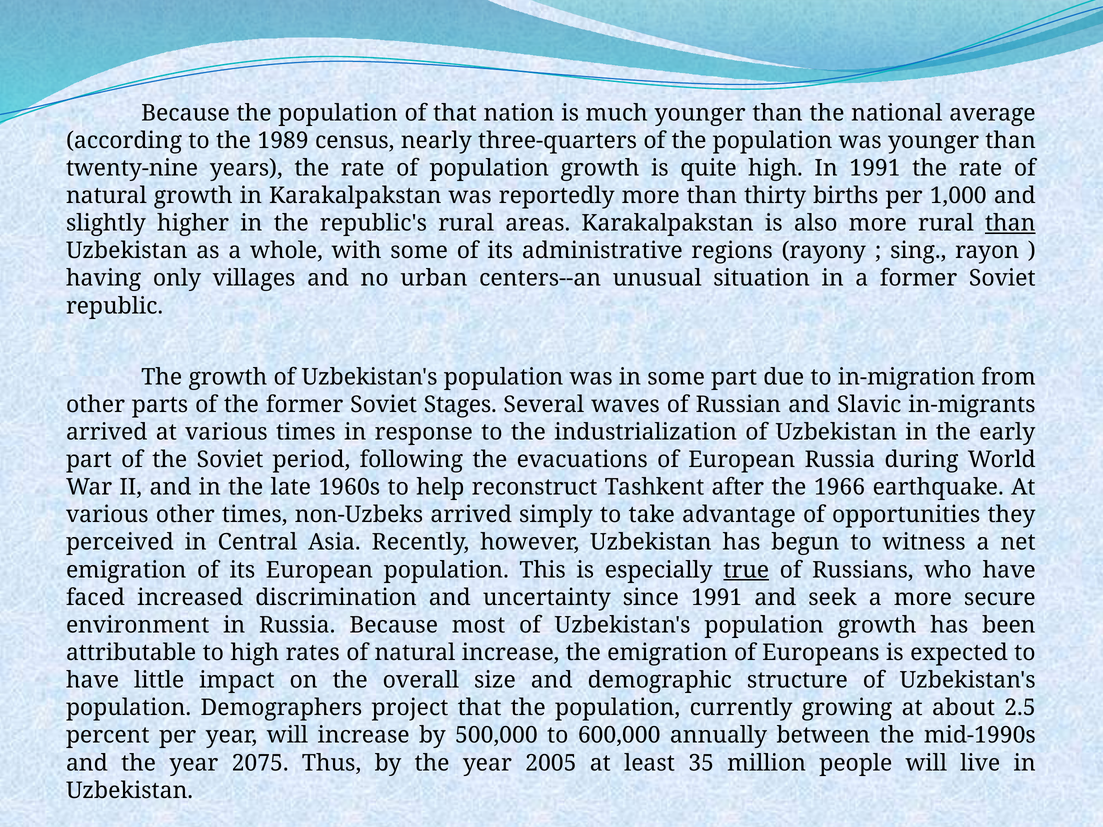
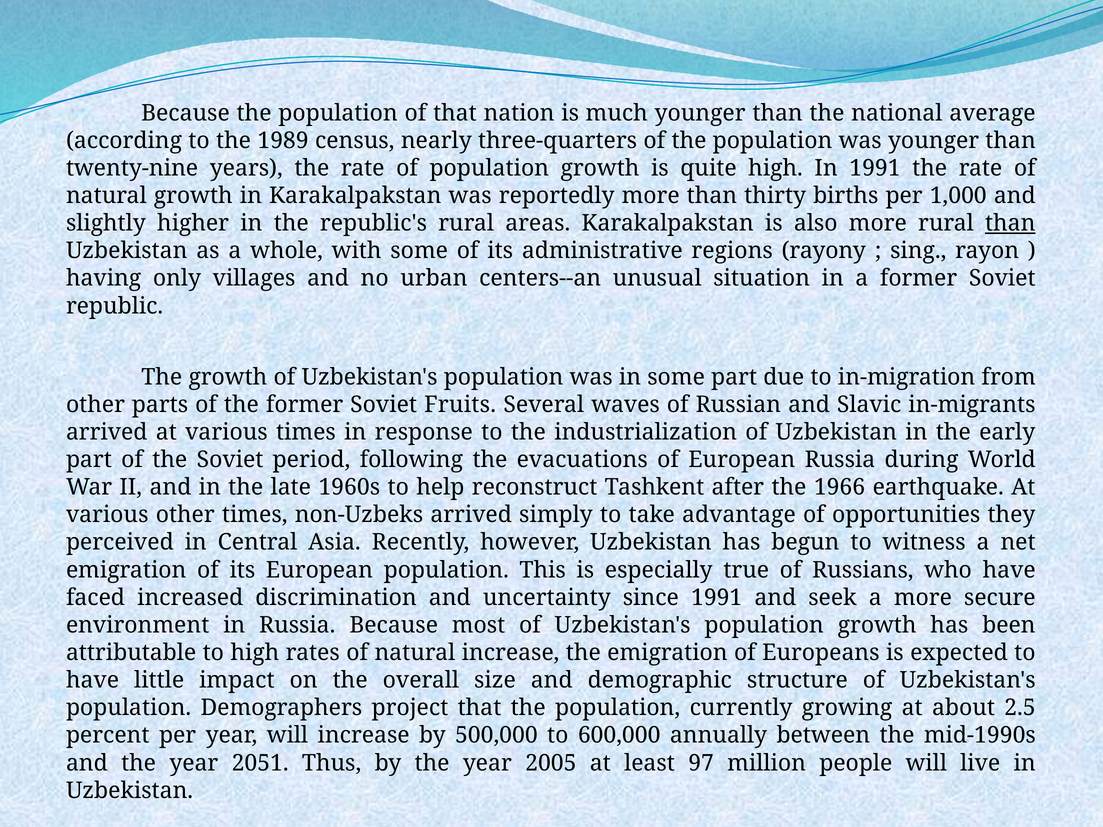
Stages: Stages -> Fruits
true underline: present -> none
2075: 2075 -> 2051
35: 35 -> 97
